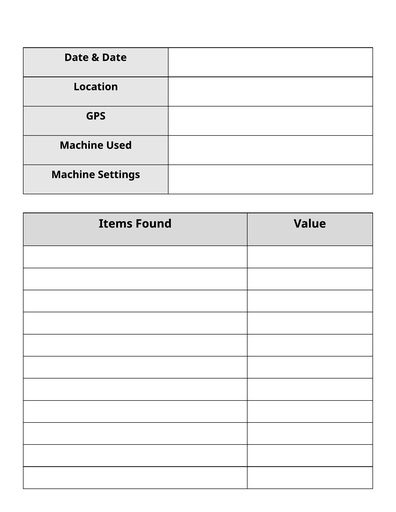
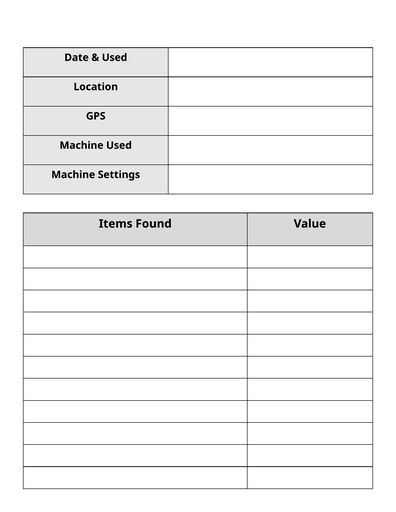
Date at (114, 58): Date -> Used
